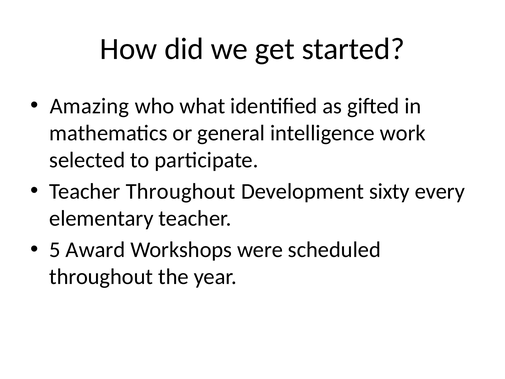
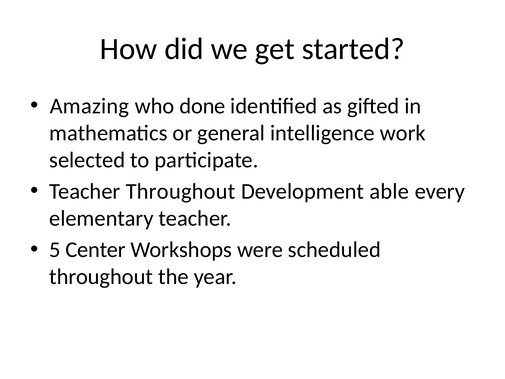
what: what -> done
sixty: sixty -> able
Award: Award -> Center
